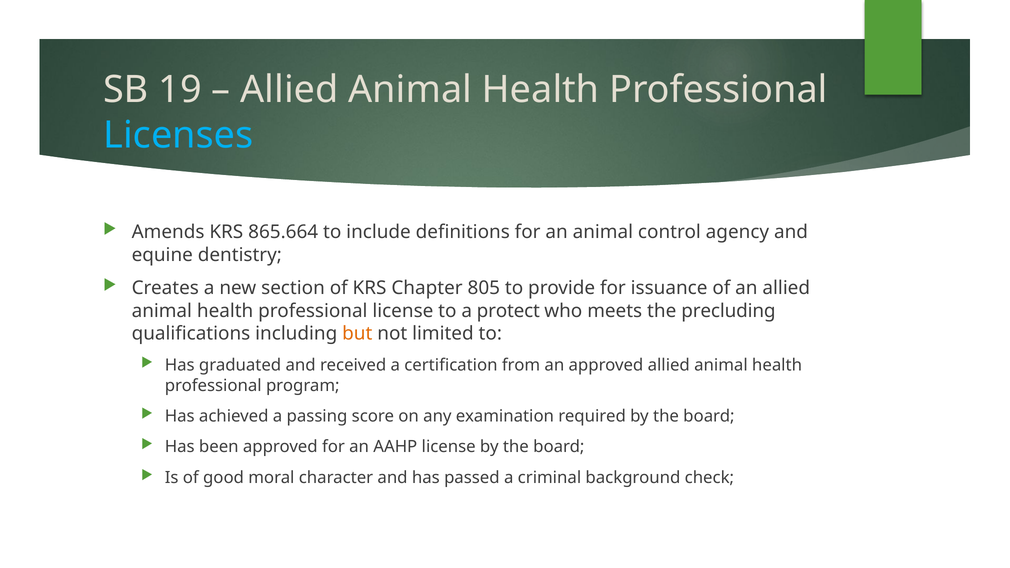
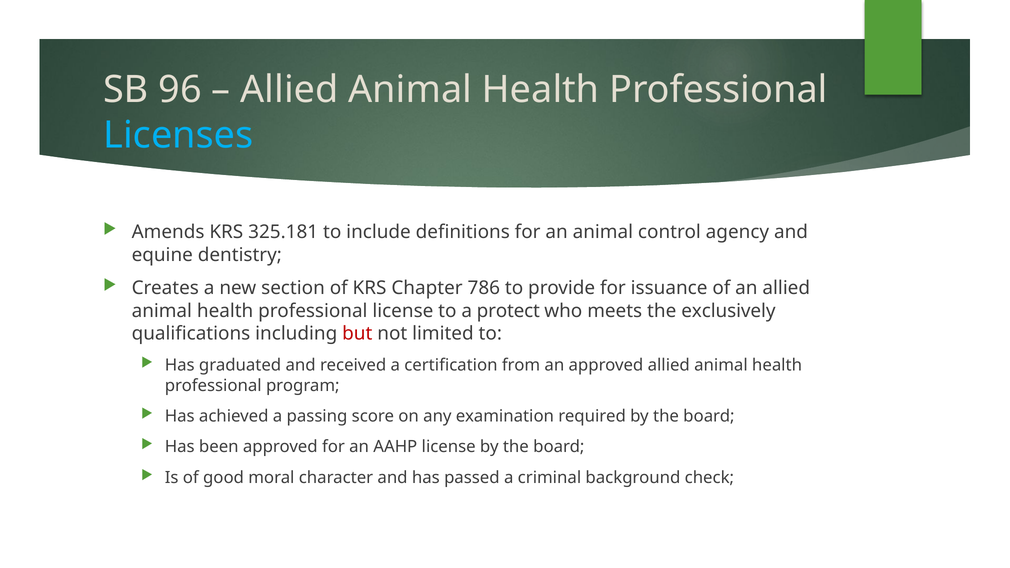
19: 19 -> 96
865.664: 865.664 -> 325.181
805: 805 -> 786
precluding: precluding -> exclusively
but colour: orange -> red
